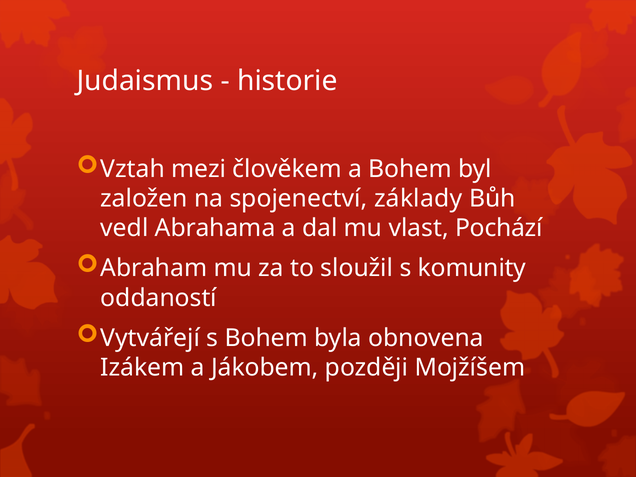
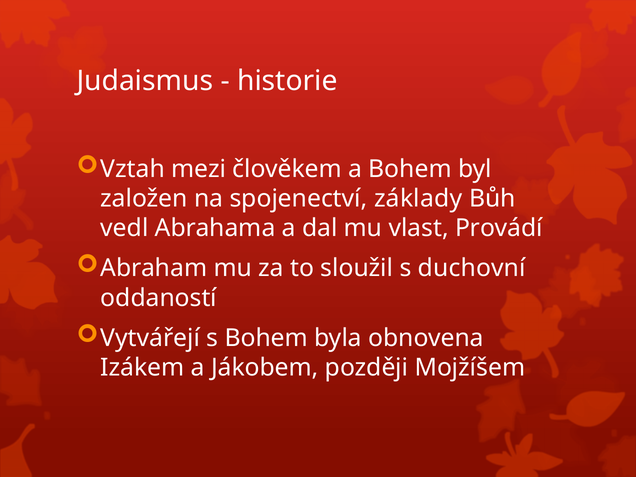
Pochází: Pochází -> Provádí
komunity: komunity -> duchovní
